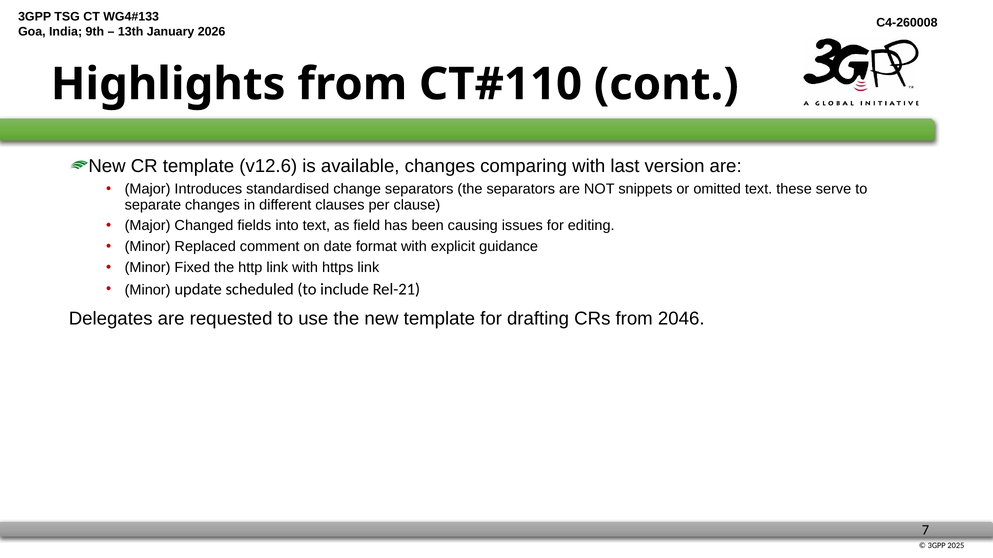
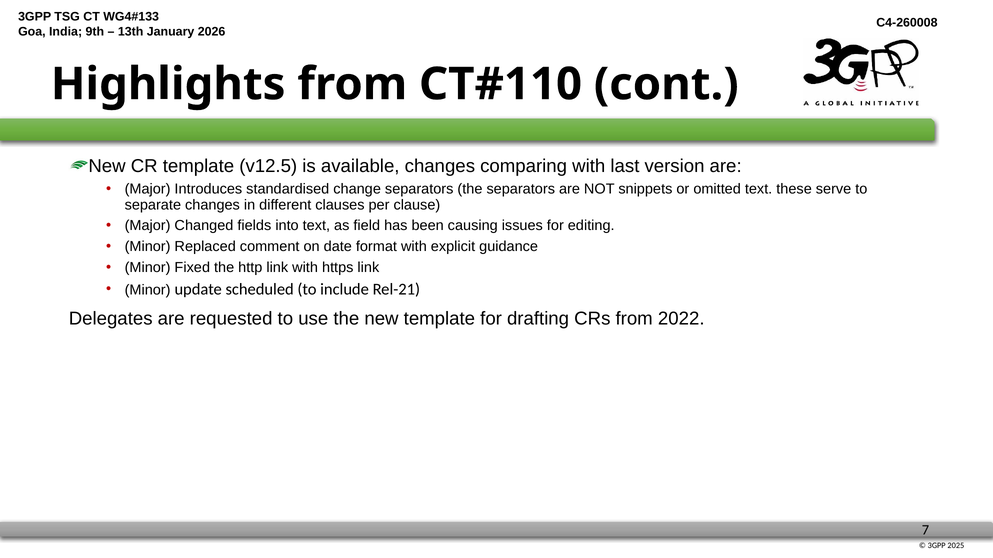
v12.6: v12.6 -> v12.5
2046: 2046 -> 2022
